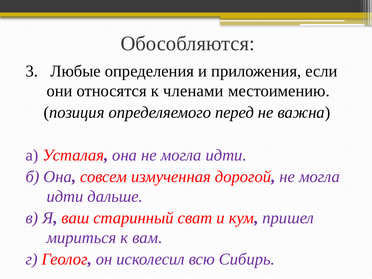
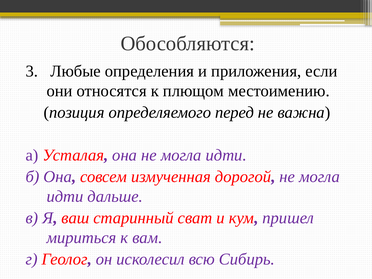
членами: членами -> плющом
